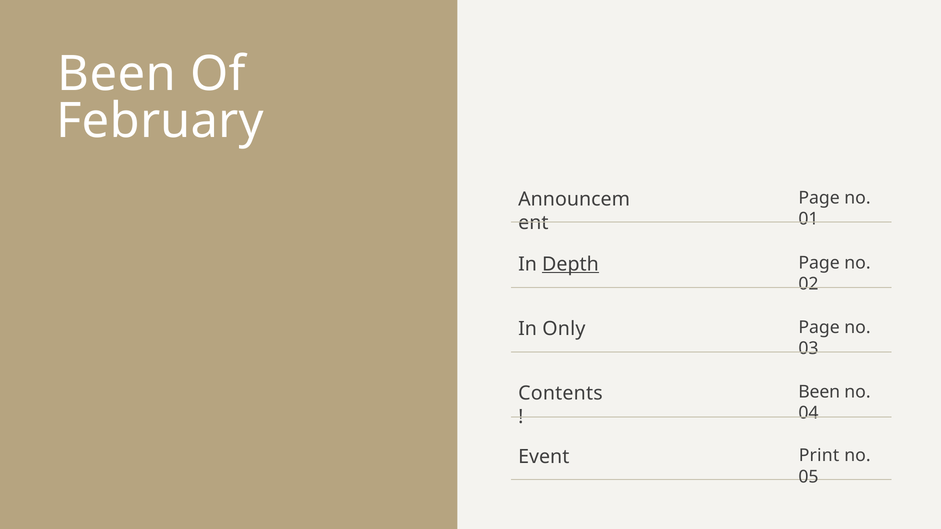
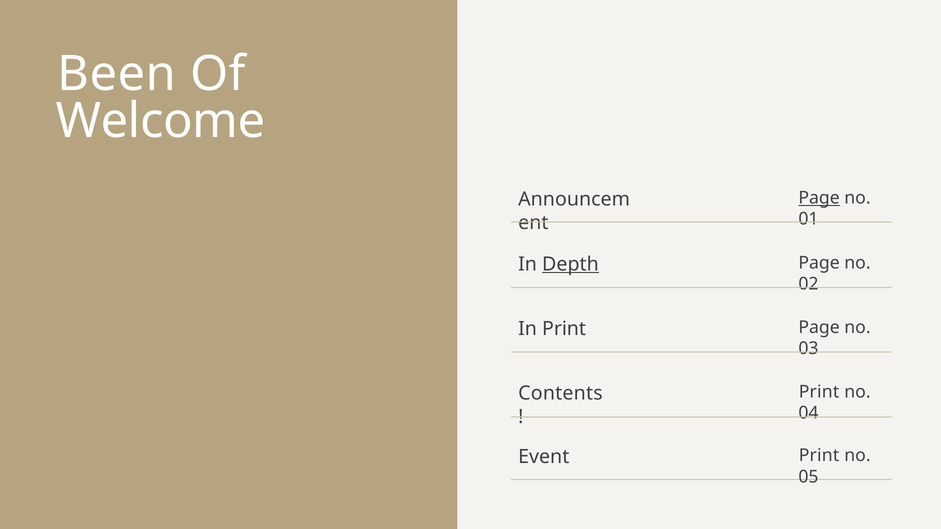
February: February -> Welcome
Page at (819, 198) underline: none -> present
In Only: Only -> Print
Been at (819, 392): Been -> Print
